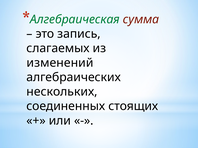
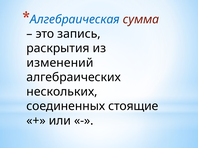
Алгебраическая colour: green -> blue
слагаемых: слагаемых -> раскрытия
стоящих: стоящих -> стоящие
